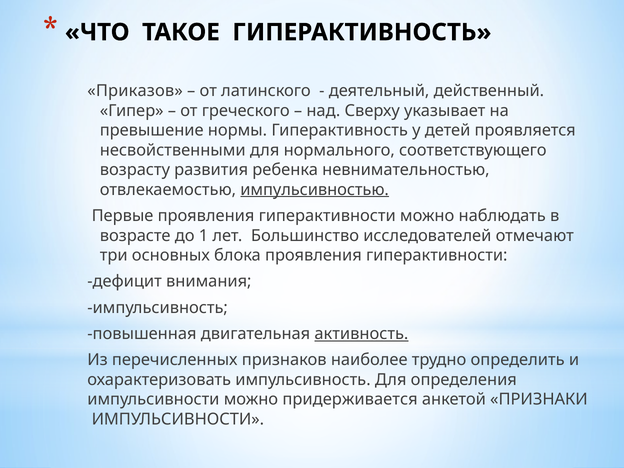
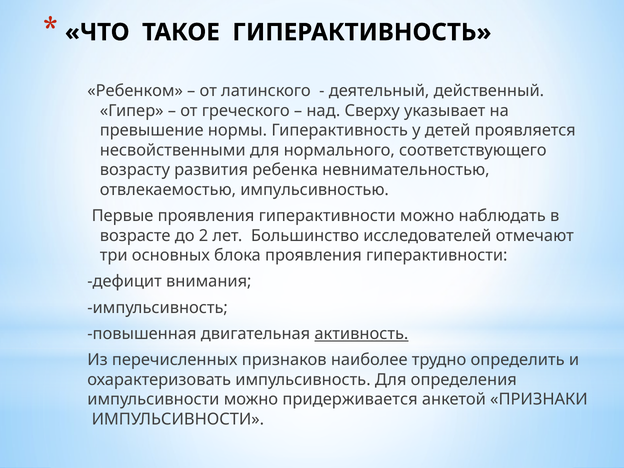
Приказов: Приказов -> Ребенком
импульсивностью underline: present -> none
1: 1 -> 2
